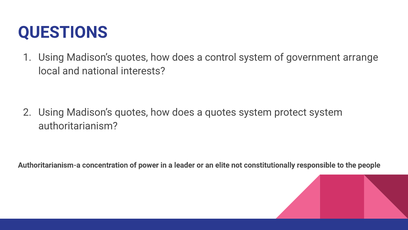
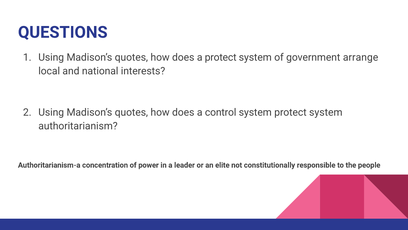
a control: control -> protect
a quotes: quotes -> control
